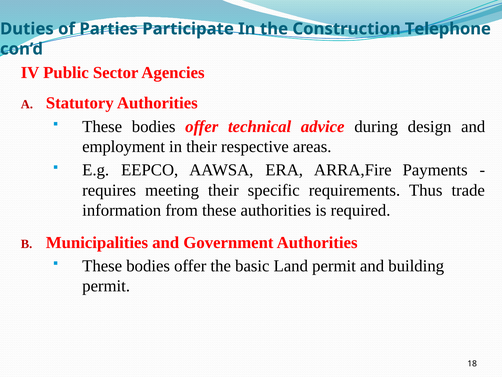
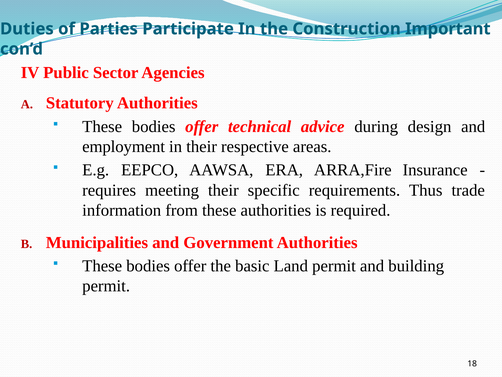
Telephone: Telephone -> Important
Payments: Payments -> Insurance
